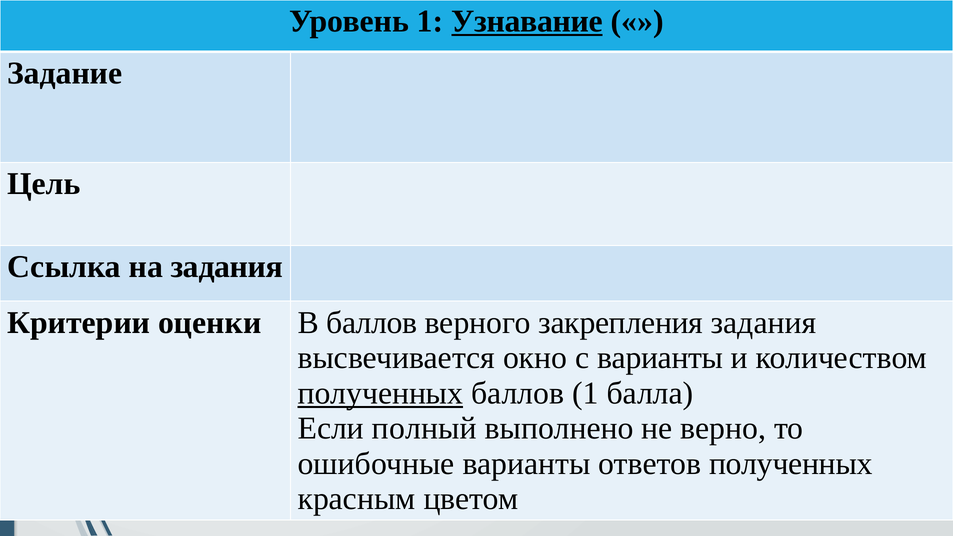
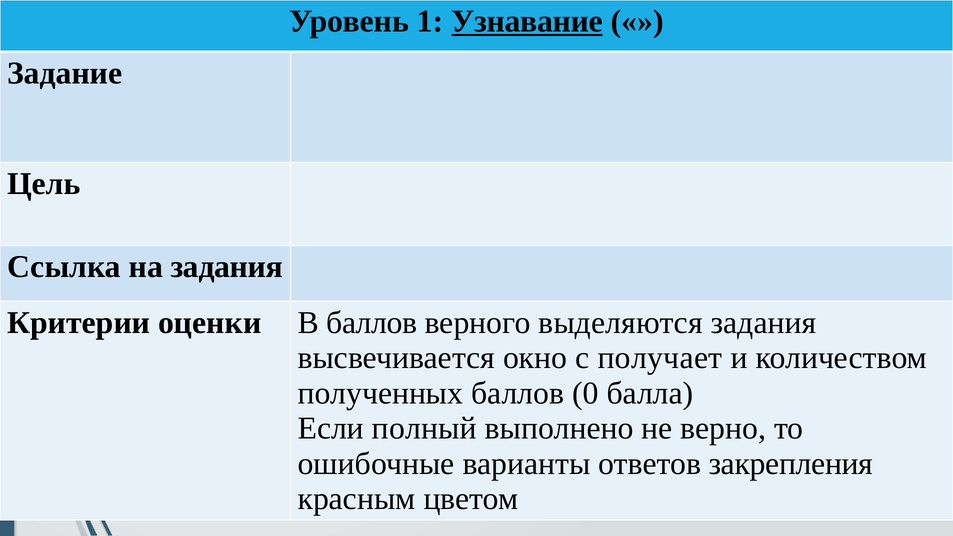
закрепления: закрепления -> выделяются
с варианты: варианты -> получает
полученных at (380, 393) underline: present -> none
баллов 1: 1 -> 0
ответов полученных: полученных -> закрепления
